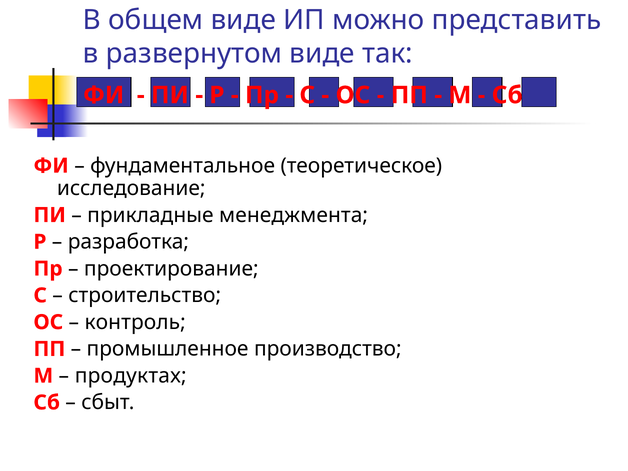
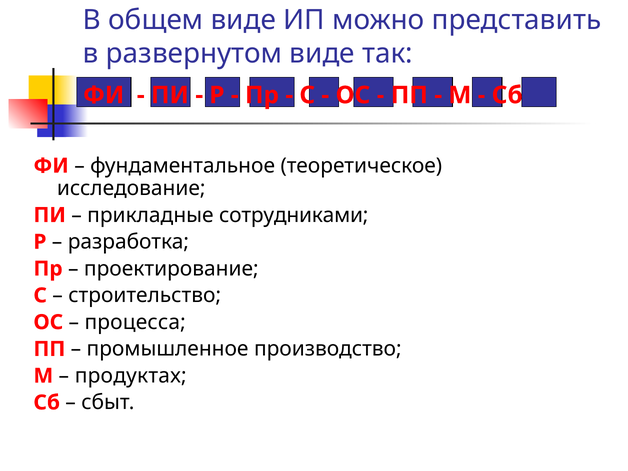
менеджмента: менеджмента -> сотрудниками
контроль: контроль -> процесса
